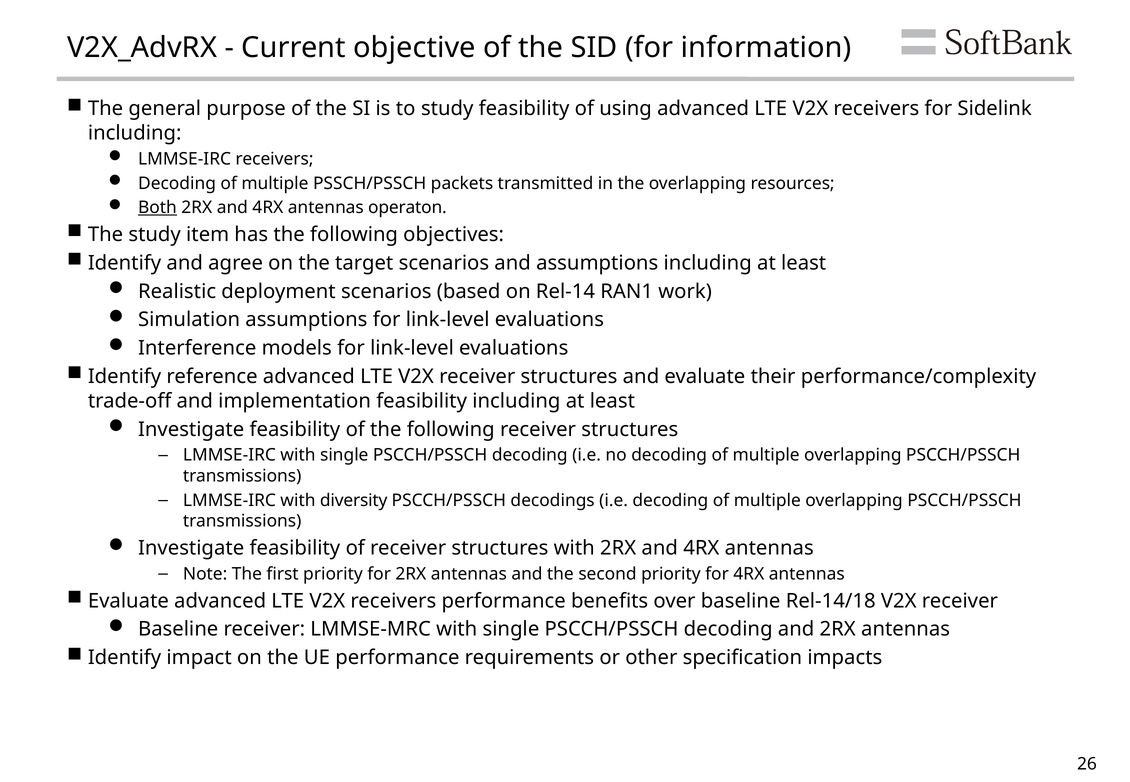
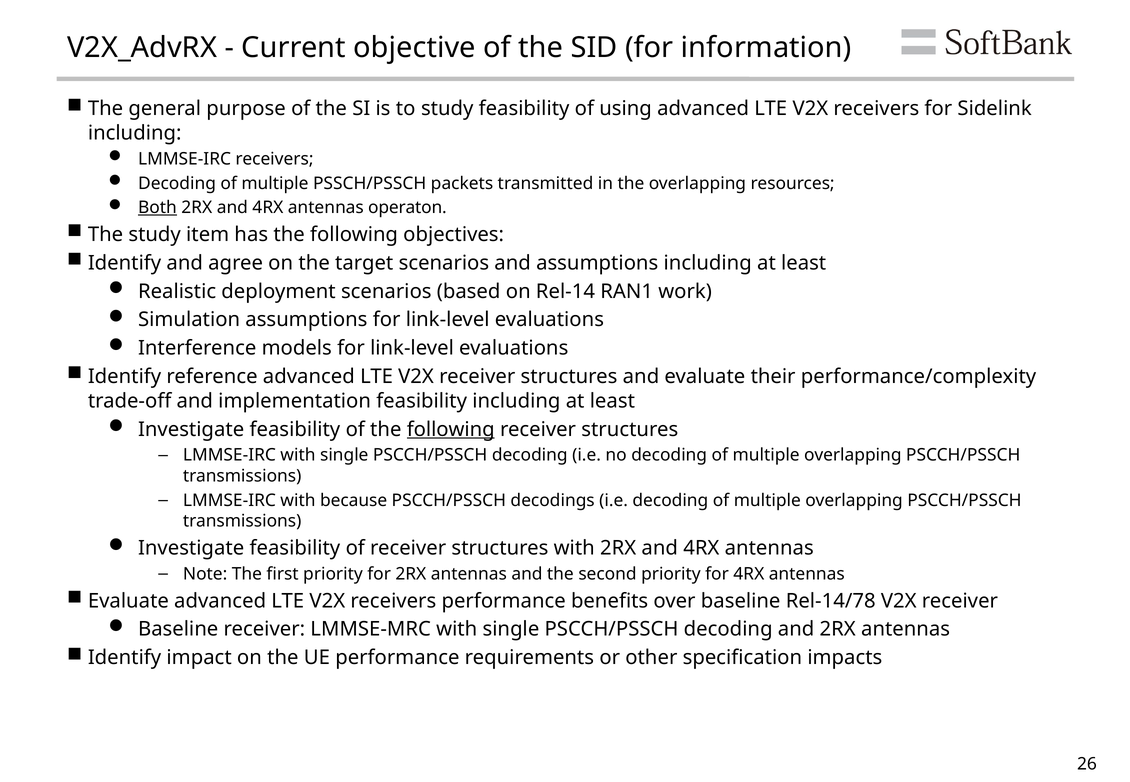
following at (451, 430) underline: none -> present
diversity: diversity -> because
Rel-14/18: Rel-14/18 -> Rel-14/78
